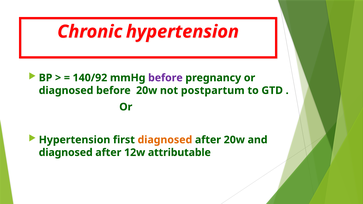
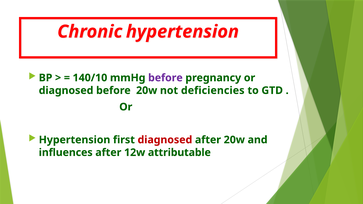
140/92: 140/92 -> 140/10
postpartum: postpartum -> deficiencies
diagnosed at (165, 140) colour: orange -> red
diagnosed at (66, 153): diagnosed -> influences
